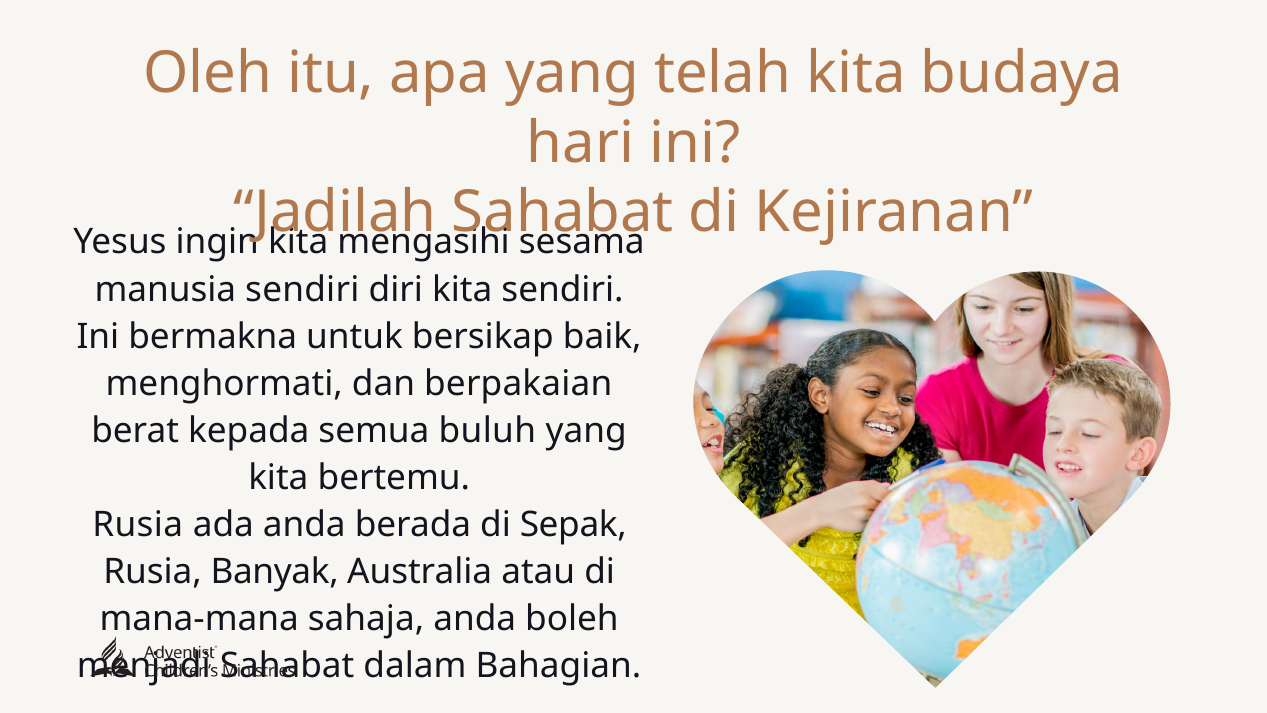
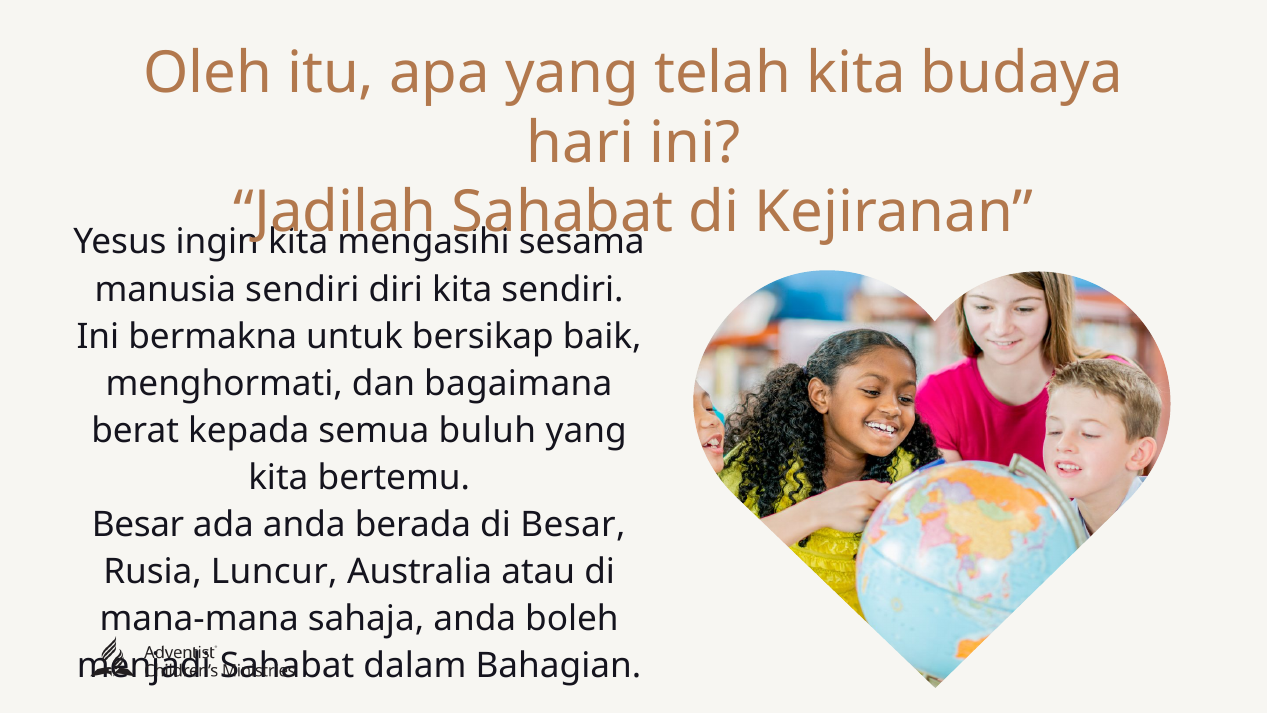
berpakaian: berpakaian -> bagaimana
Rusia at (138, 525): Rusia -> Besar
di Sepak: Sepak -> Besar
Banyak: Banyak -> Luncur
